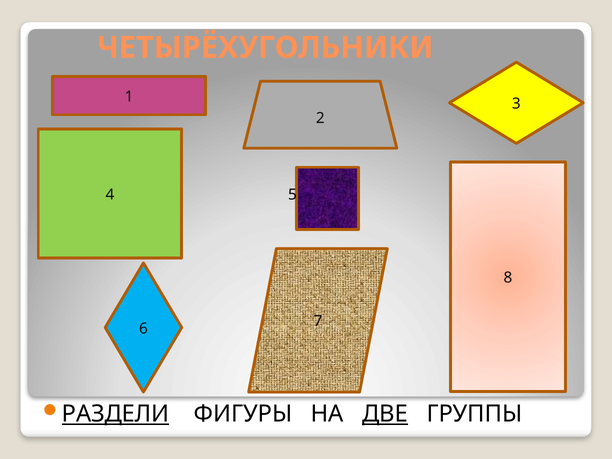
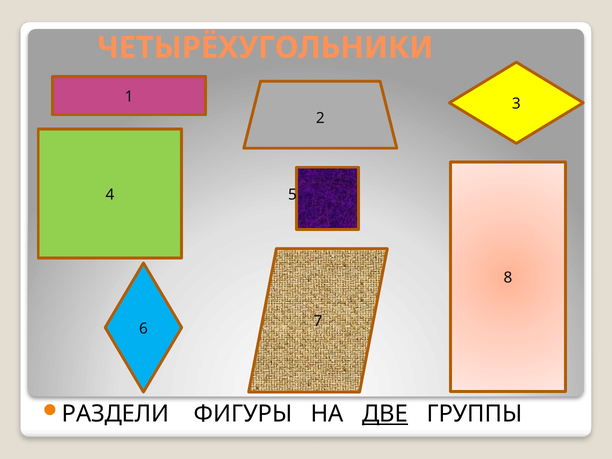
РАЗДЕЛИ underline: present -> none
